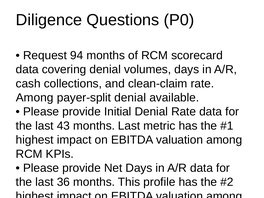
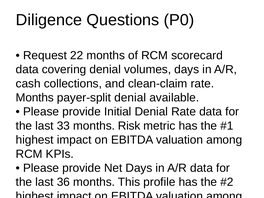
94: 94 -> 22
Among at (35, 98): Among -> Months
43: 43 -> 33
months Last: Last -> Risk
